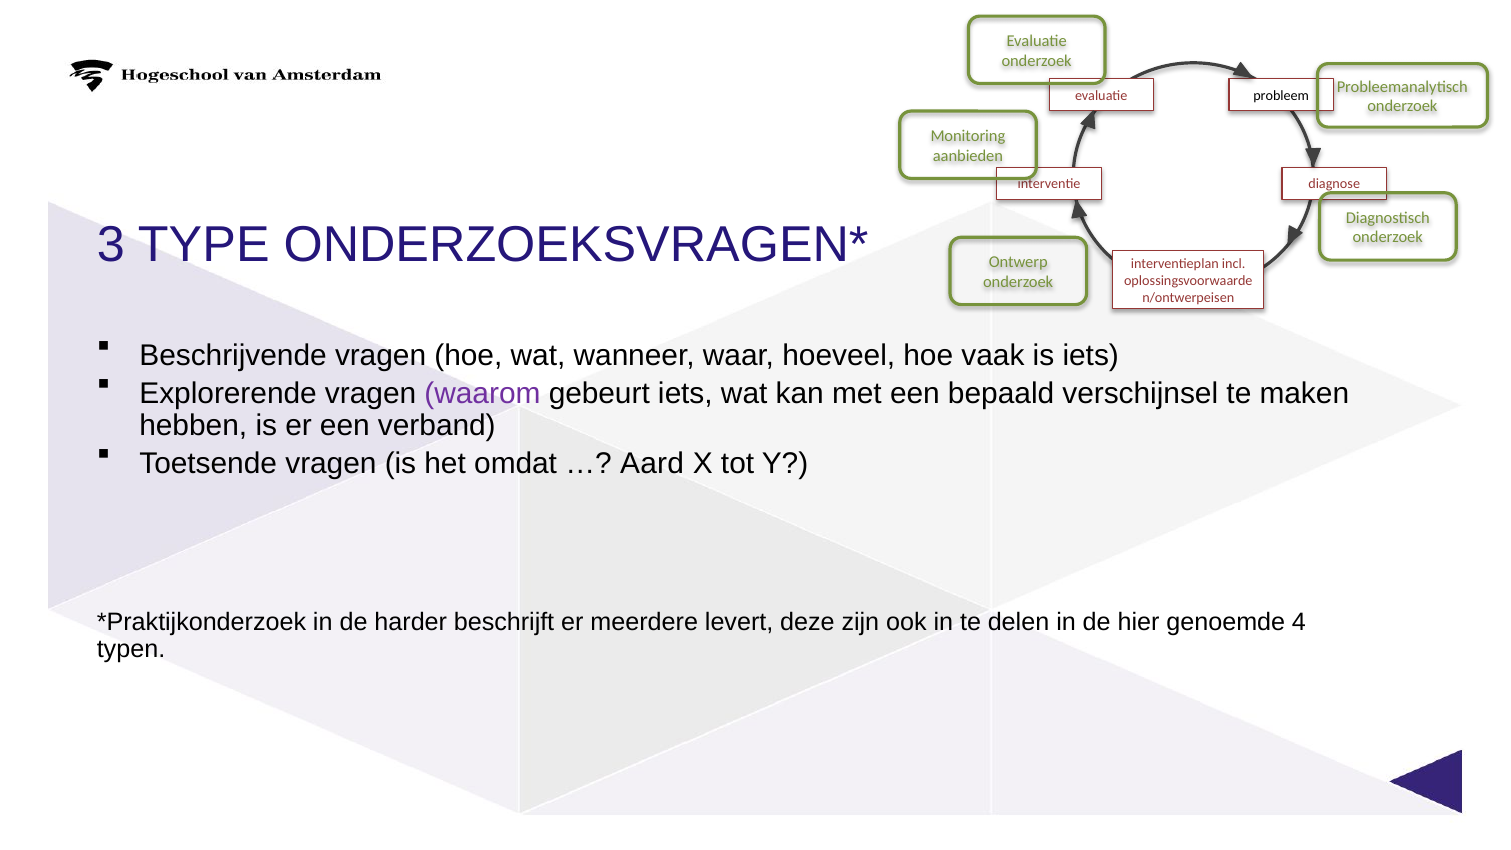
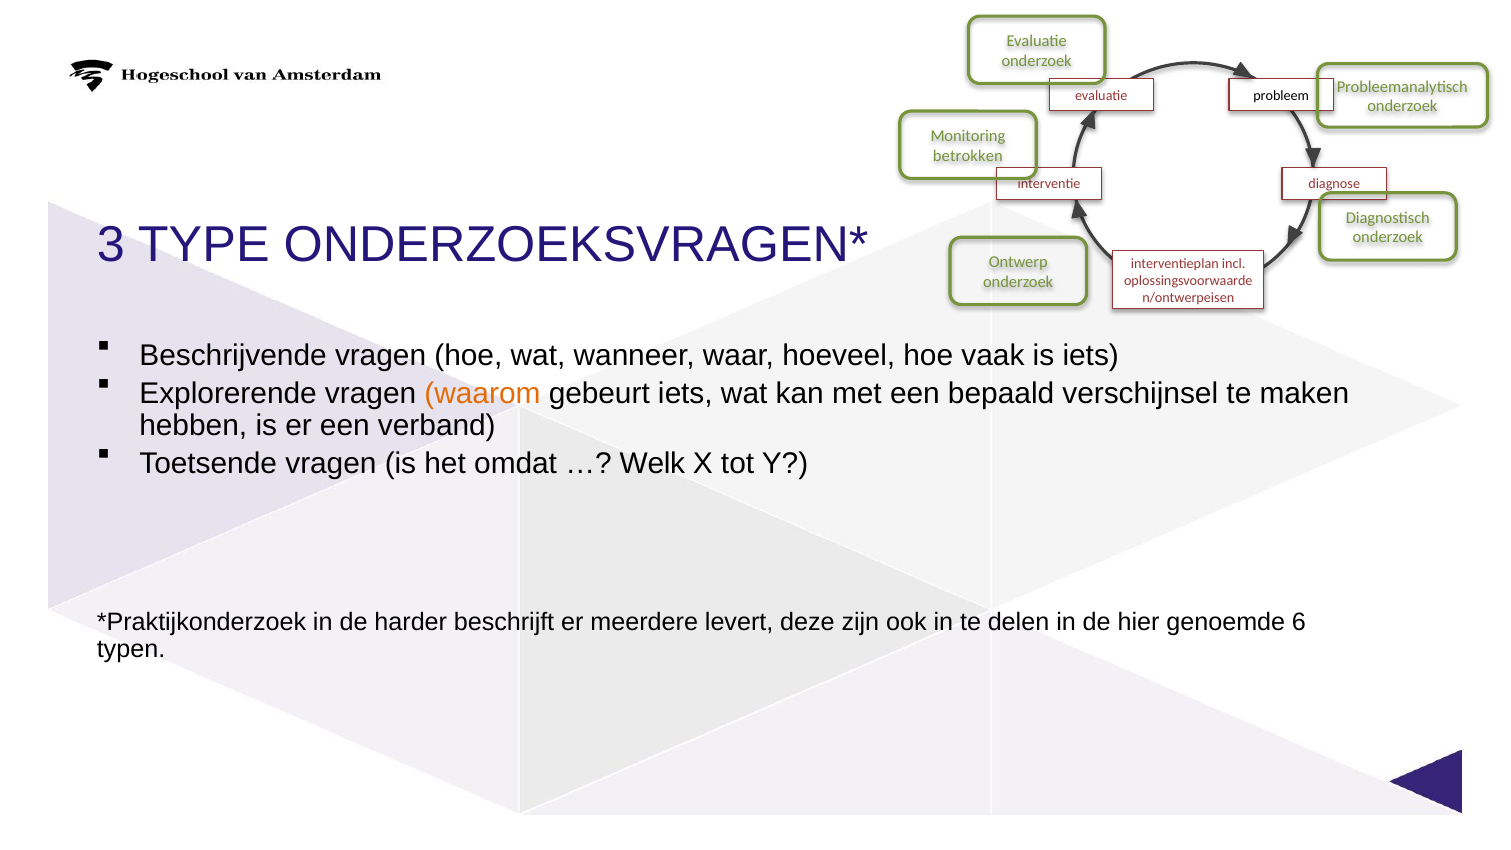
aanbieden: aanbieden -> betrokken
waarom colour: purple -> orange
Aard: Aard -> Welk
4: 4 -> 6
